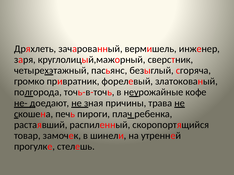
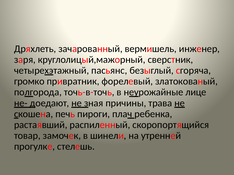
кофе: кофе -> лице
